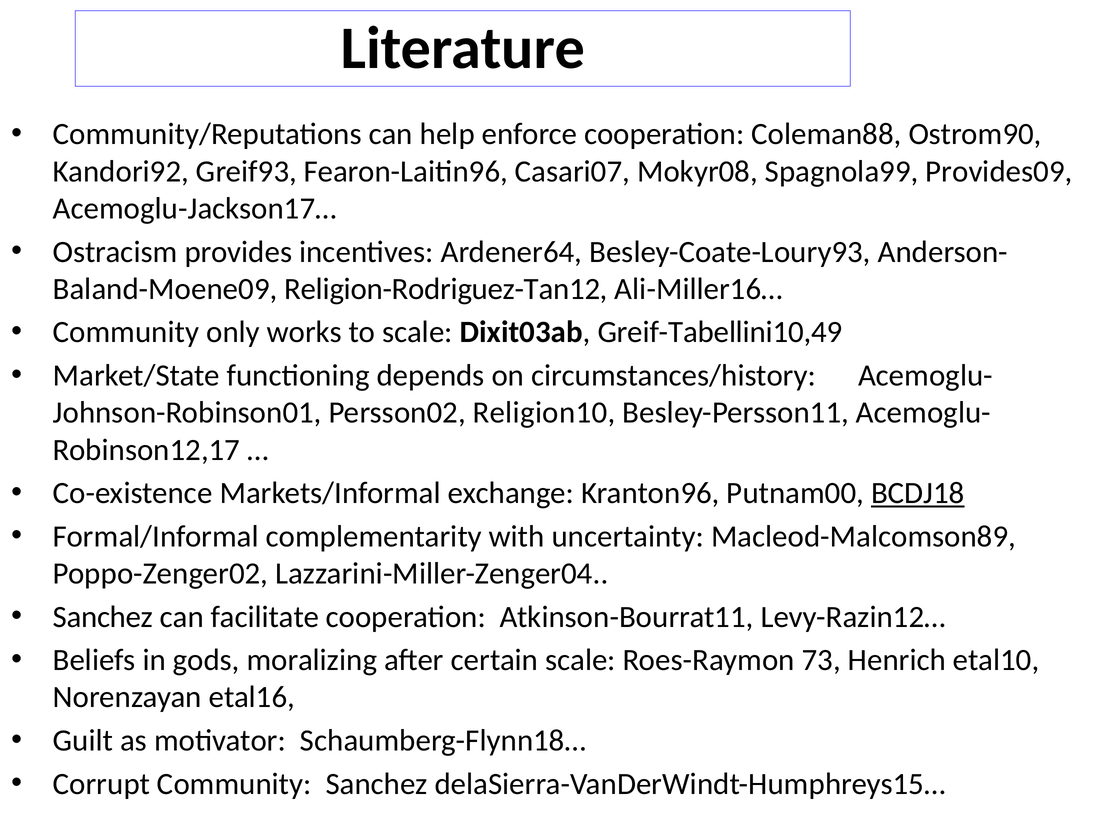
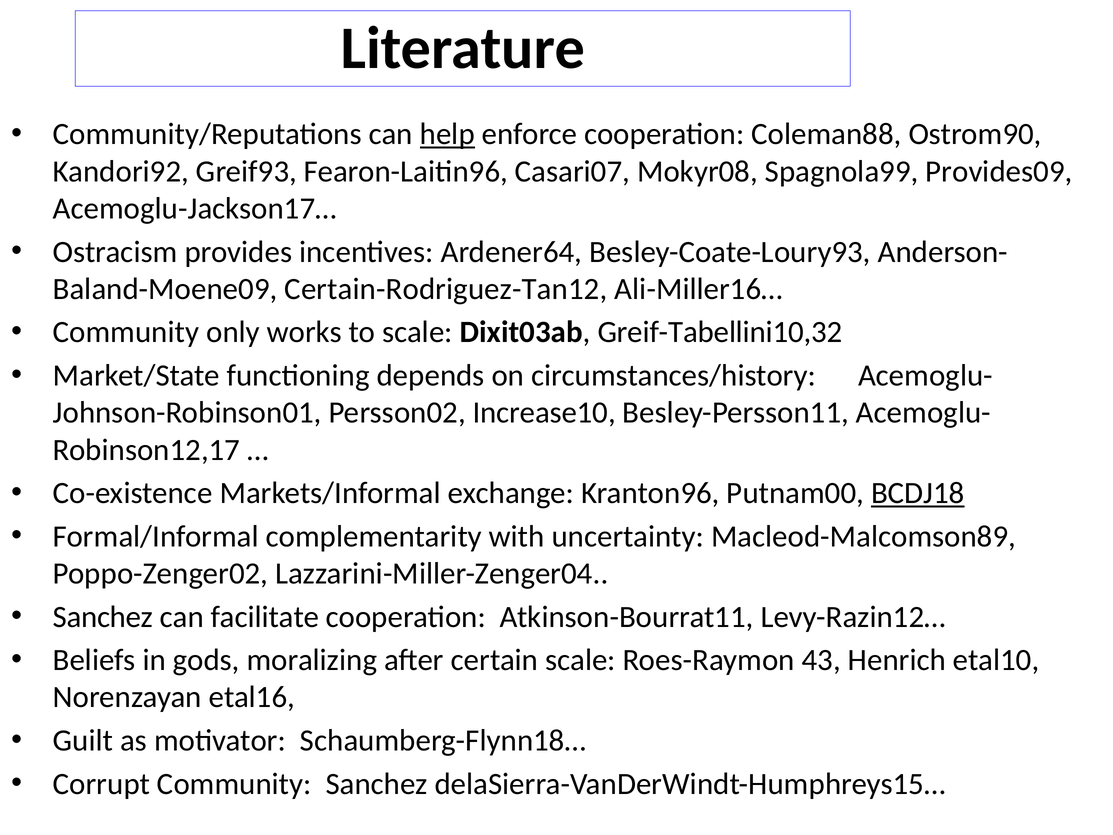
help underline: none -> present
Religion-Rodriguez-Tan12: Religion-Rodriguez-Tan12 -> Certain-Rodriguez-Tan12
Greif-Tabellini10,49: Greif-Tabellini10,49 -> Greif-Tabellini10,32
Religion10: Religion10 -> Increase10
73: 73 -> 43
